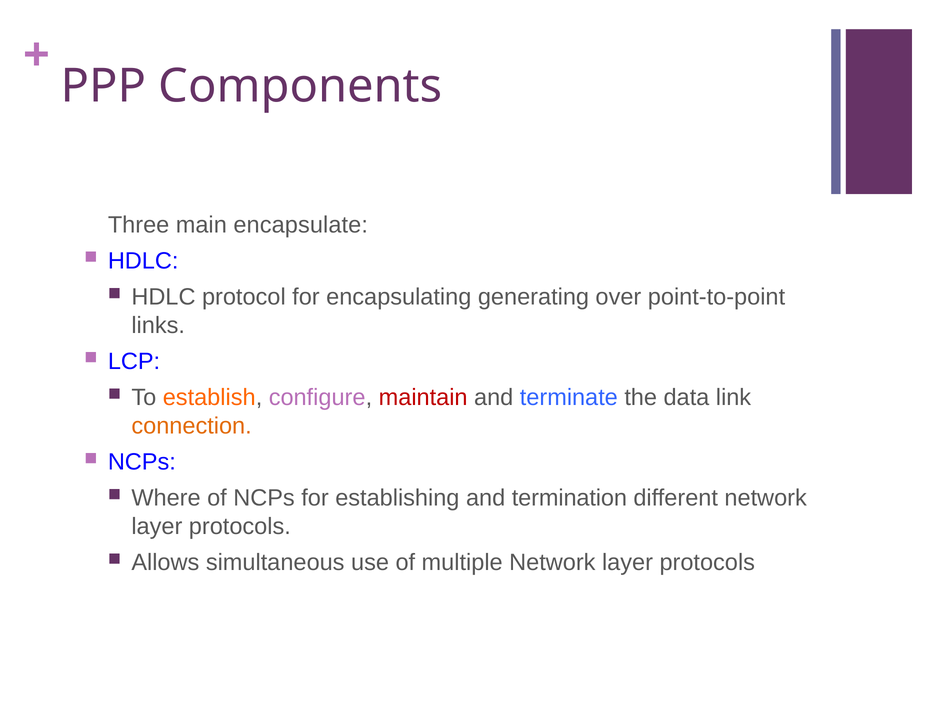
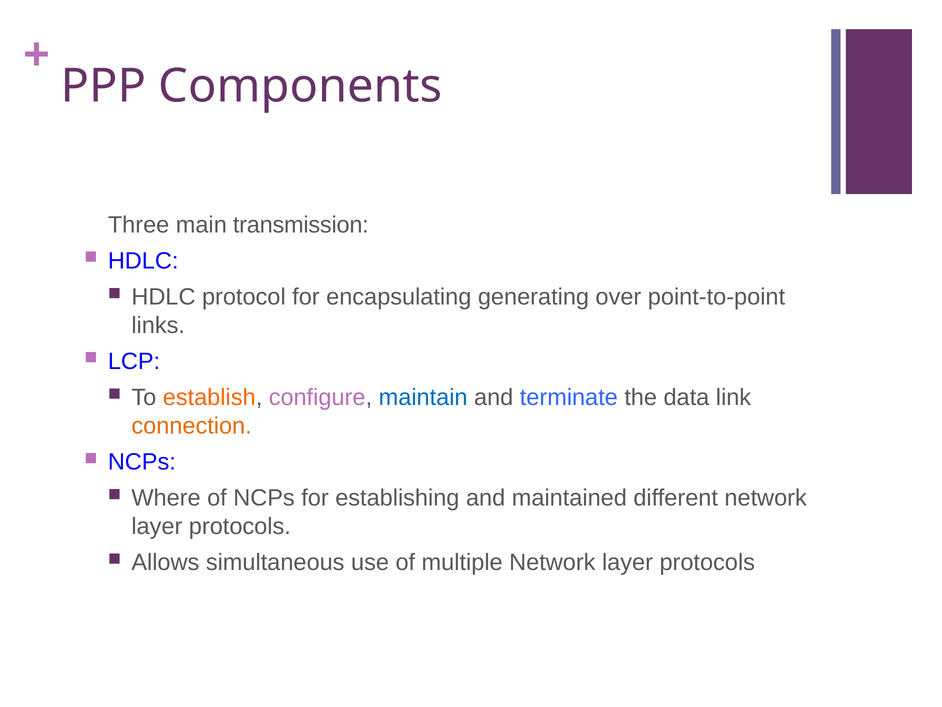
encapsulate: encapsulate -> transmission
maintain colour: red -> blue
termination: termination -> maintained
